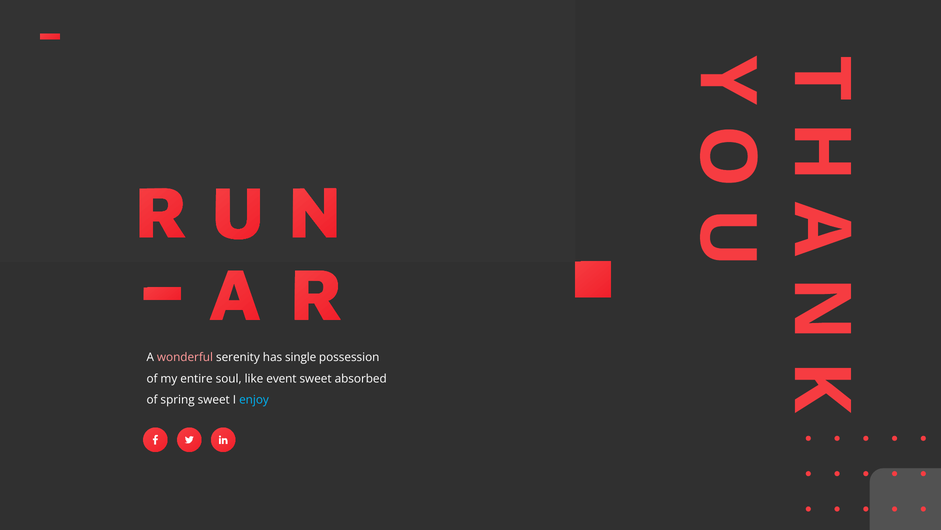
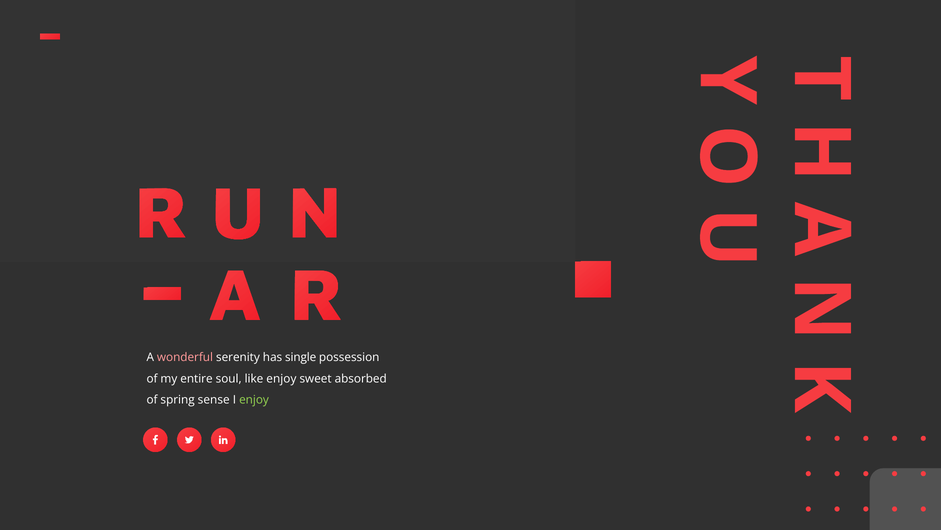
like event: event -> enjoy
spring sweet: sweet -> sense
enjoy at (254, 399) colour: light blue -> light green
